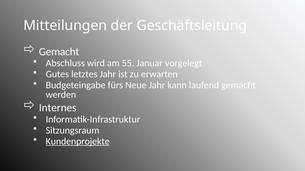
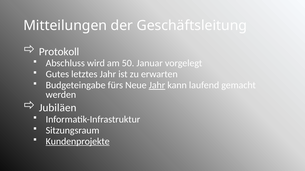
Gemacht at (59, 52): Gemacht -> Protokoll
55: 55 -> 50
Jahr at (157, 85) underline: none -> present
Internes: Internes -> Jubiläen
